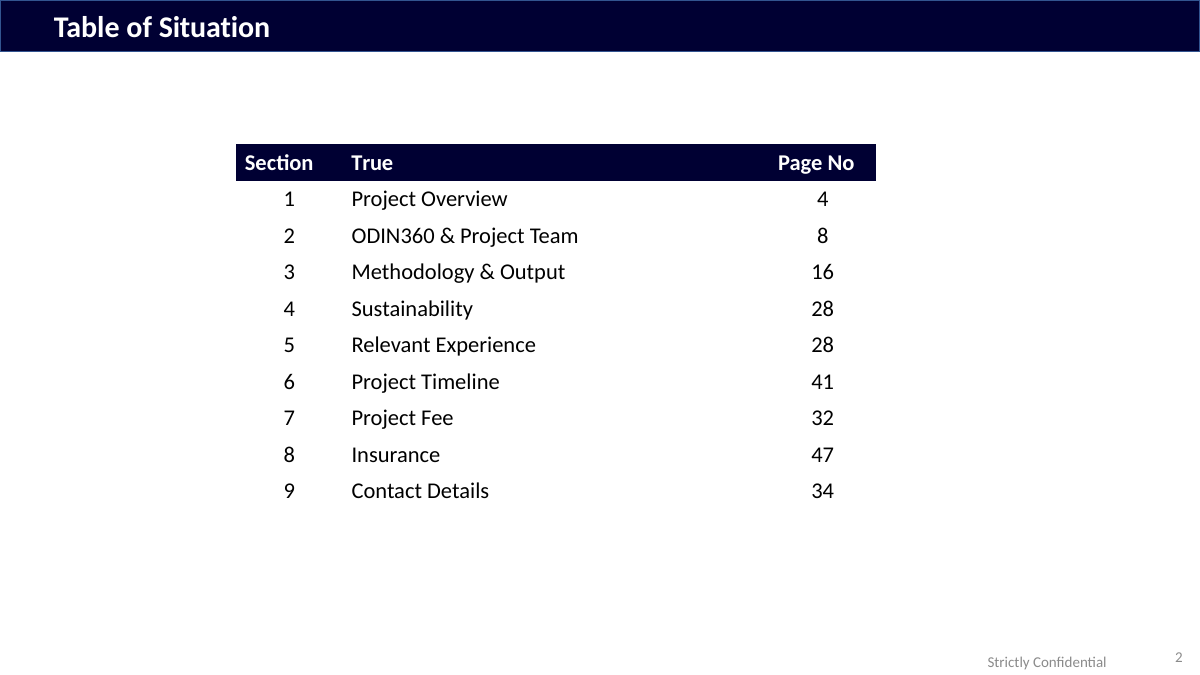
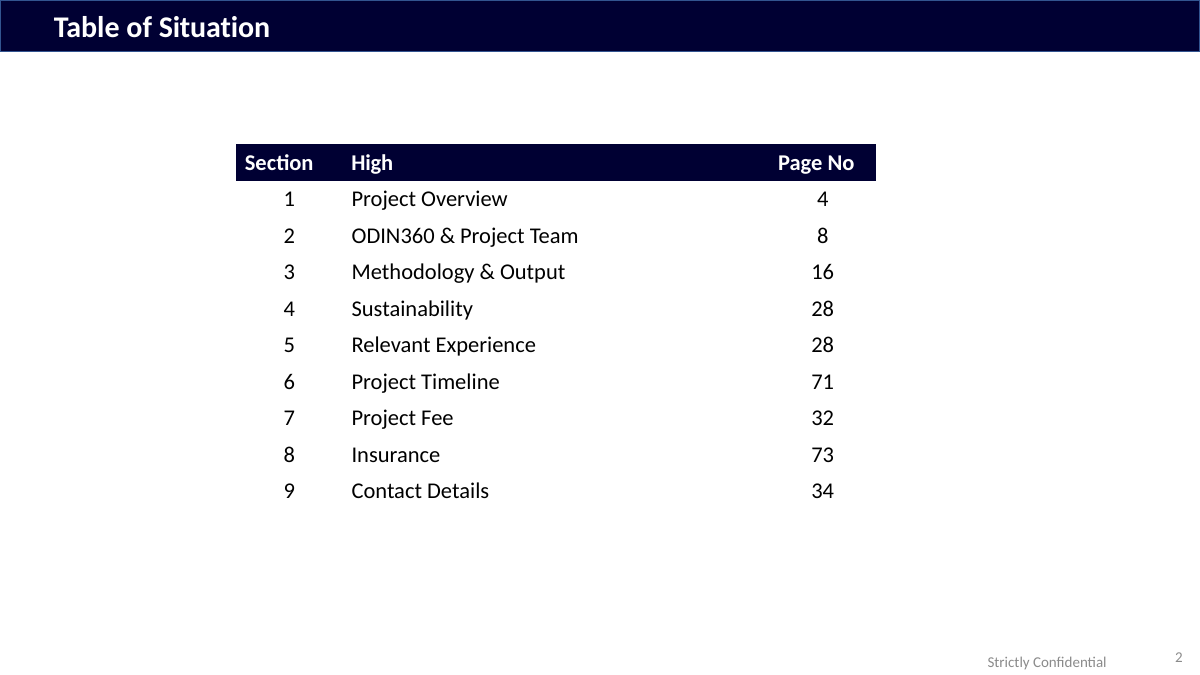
True: True -> High
41: 41 -> 71
47: 47 -> 73
